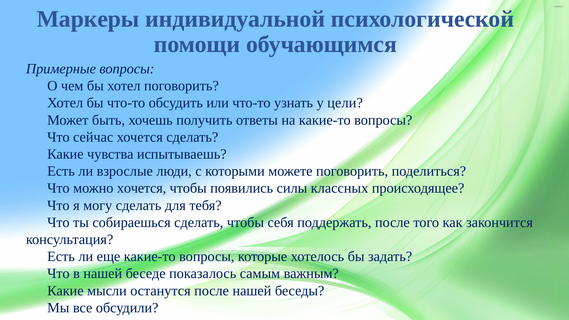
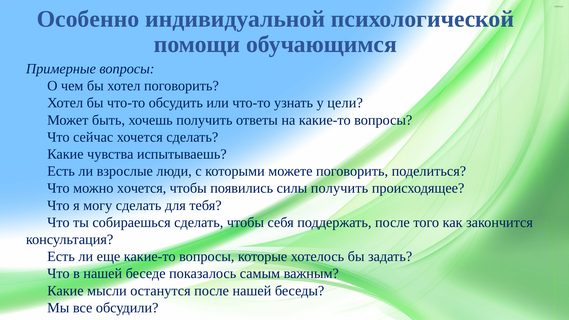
Маркеры: Маркеры -> Особенно
силы классных: классных -> получить
